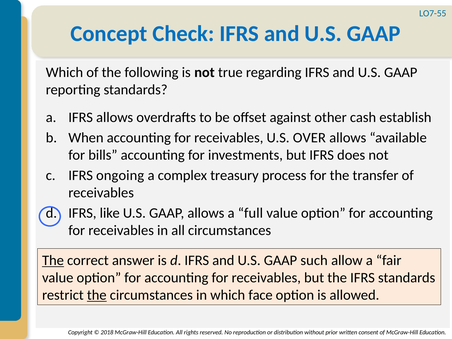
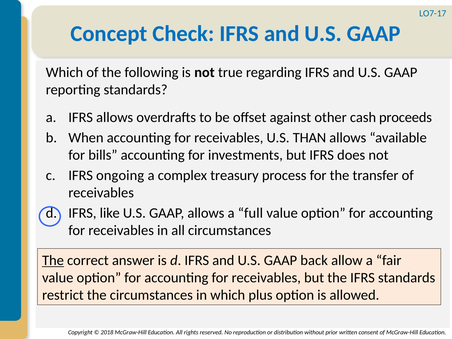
LO7-55: LO7-55 -> LO7-17
establish: establish -> proceeds
OVER: OVER -> THAN
such: such -> back
the at (97, 295) underline: present -> none
face: face -> plus
